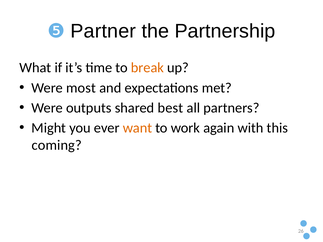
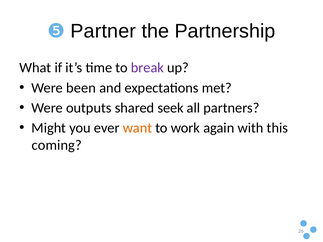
break colour: orange -> purple
most: most -> been
best: best -> seek
